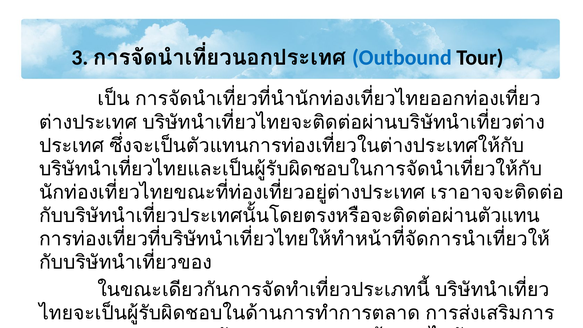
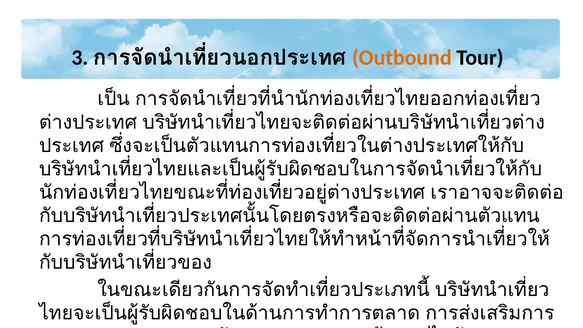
Outbound colour: blue -> orange
